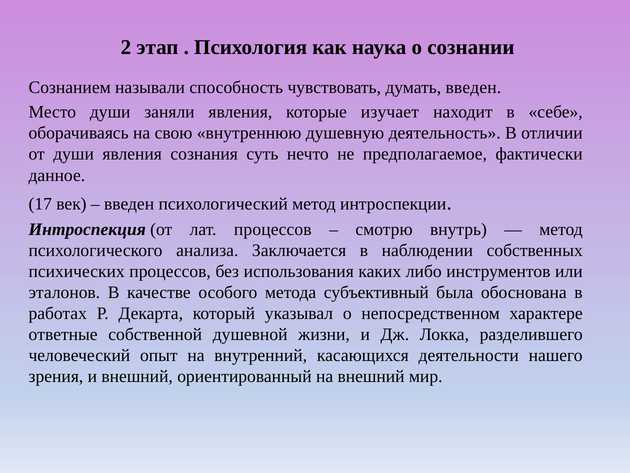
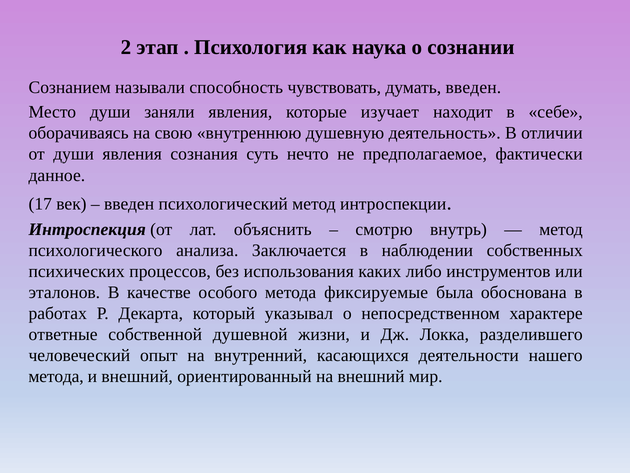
лат процессов: процессов -> объяснить
субъективный: субъективный -> фиксируемые
зрения at (56, 376): зрения -> метода
